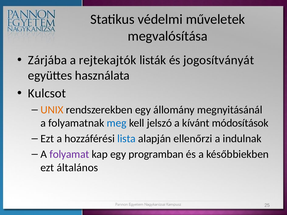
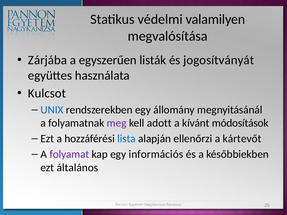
műveletek: műveletek -> valamilyen
rejtekajtók: rejtekajtók -> egyszerűen
UNIX colour: orange -> blue
meg colour: blue -> purple
jelszó: jelszó -> adott
indulnak: indulnak -> kártevőt
programban: programban -> információs
